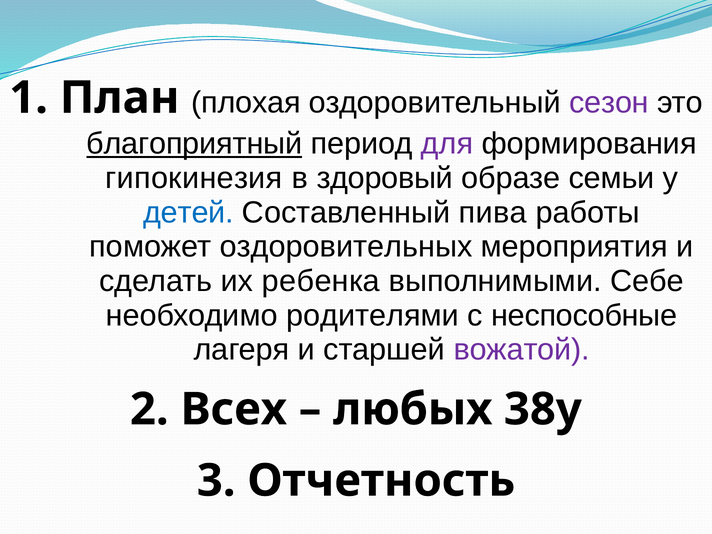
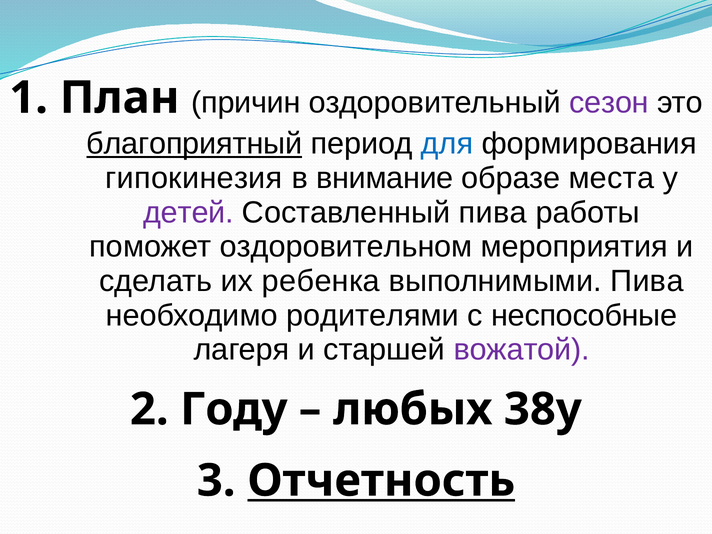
плохая: плохая -> причин
для colour: purple -> blue
здоровый: здоровый -> внимание
семьи: семьи -> места
детей colour: blue -> purple
оздоровительных: оздоровительных -> оздоровительном
выполнимыми Себе: Себе -> Пива
Всех: Всех -> Году
Отчетность underline: none -> present
